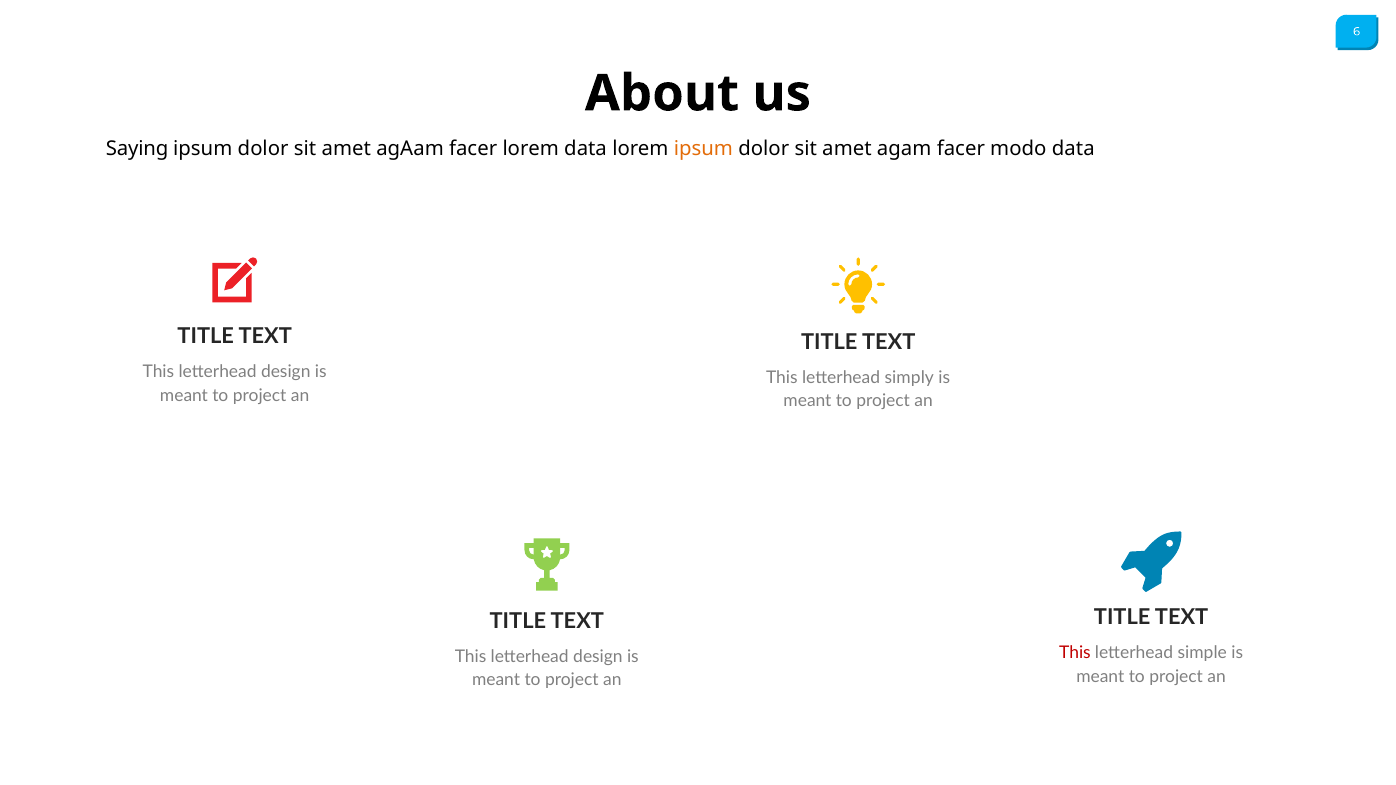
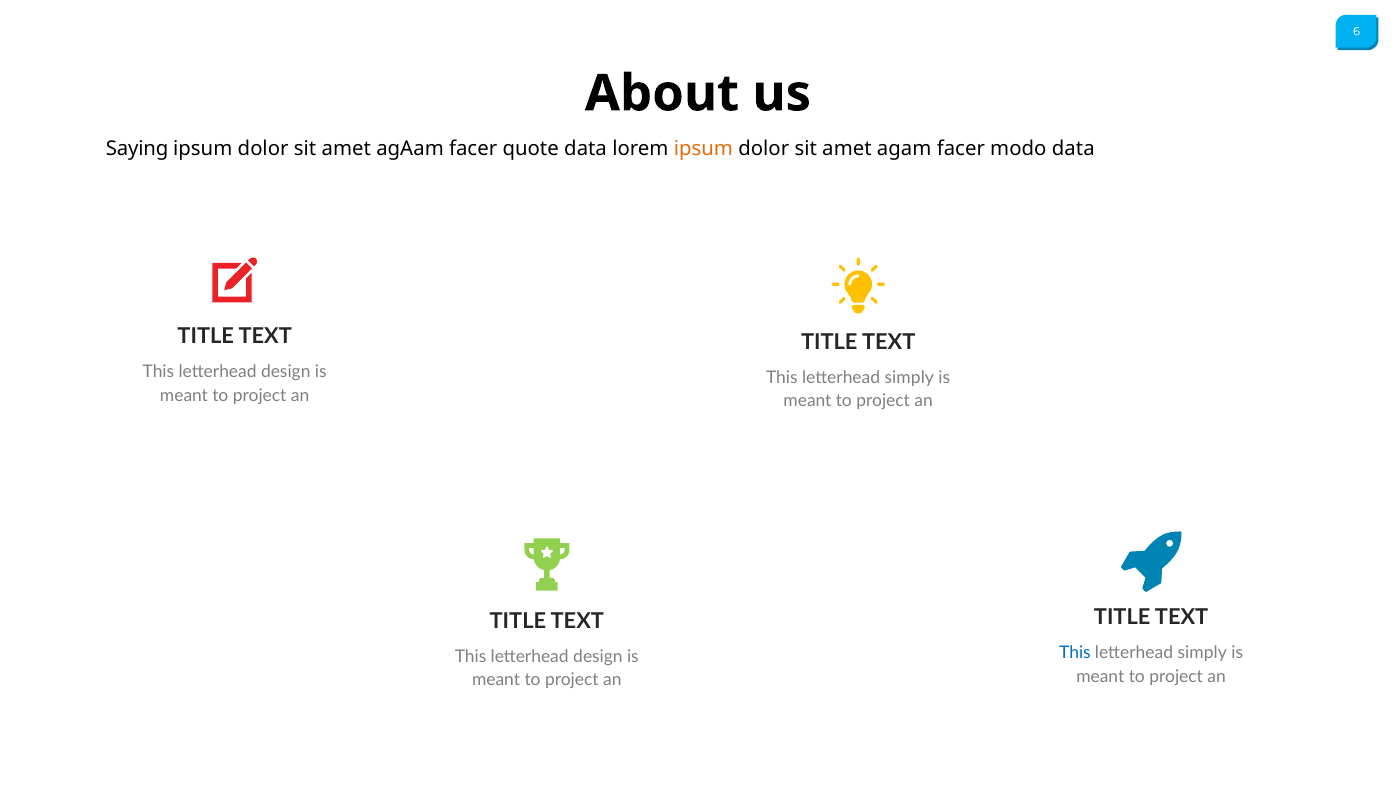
facer lorem: lorem -> quote
This at (1075, 653) colour: red -> blue
simple at (1202, 653): simple -> simply
